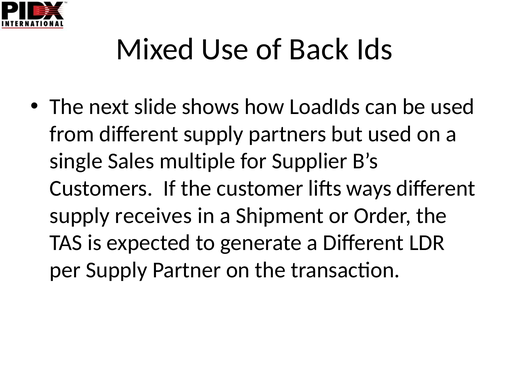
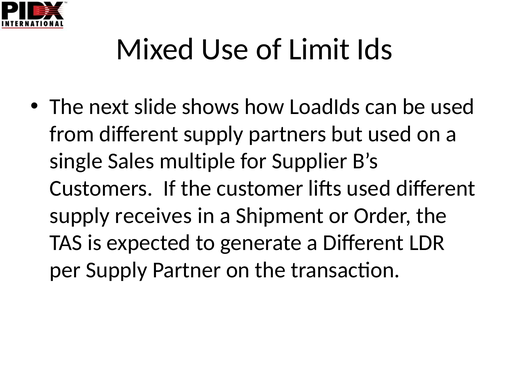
Back: Back -> Limit
lifts ways: ways -> used
